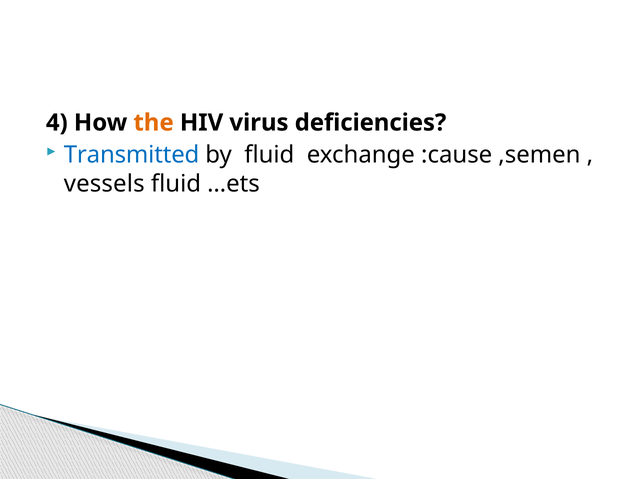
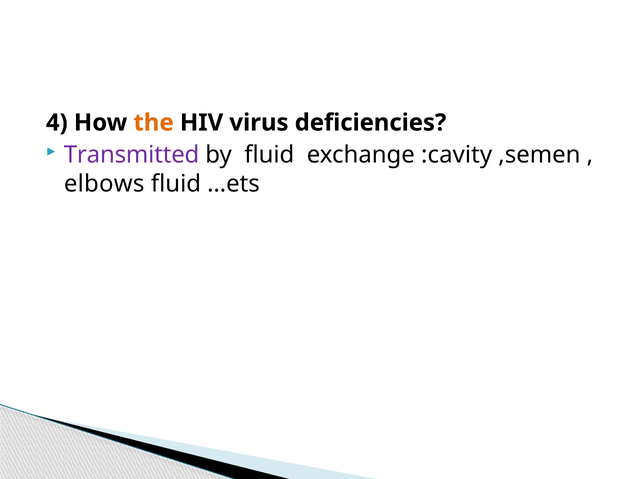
Transmitted colour: blue -> purple
:cause: :cause -> :cavity
vessels: vessels -> elbows
